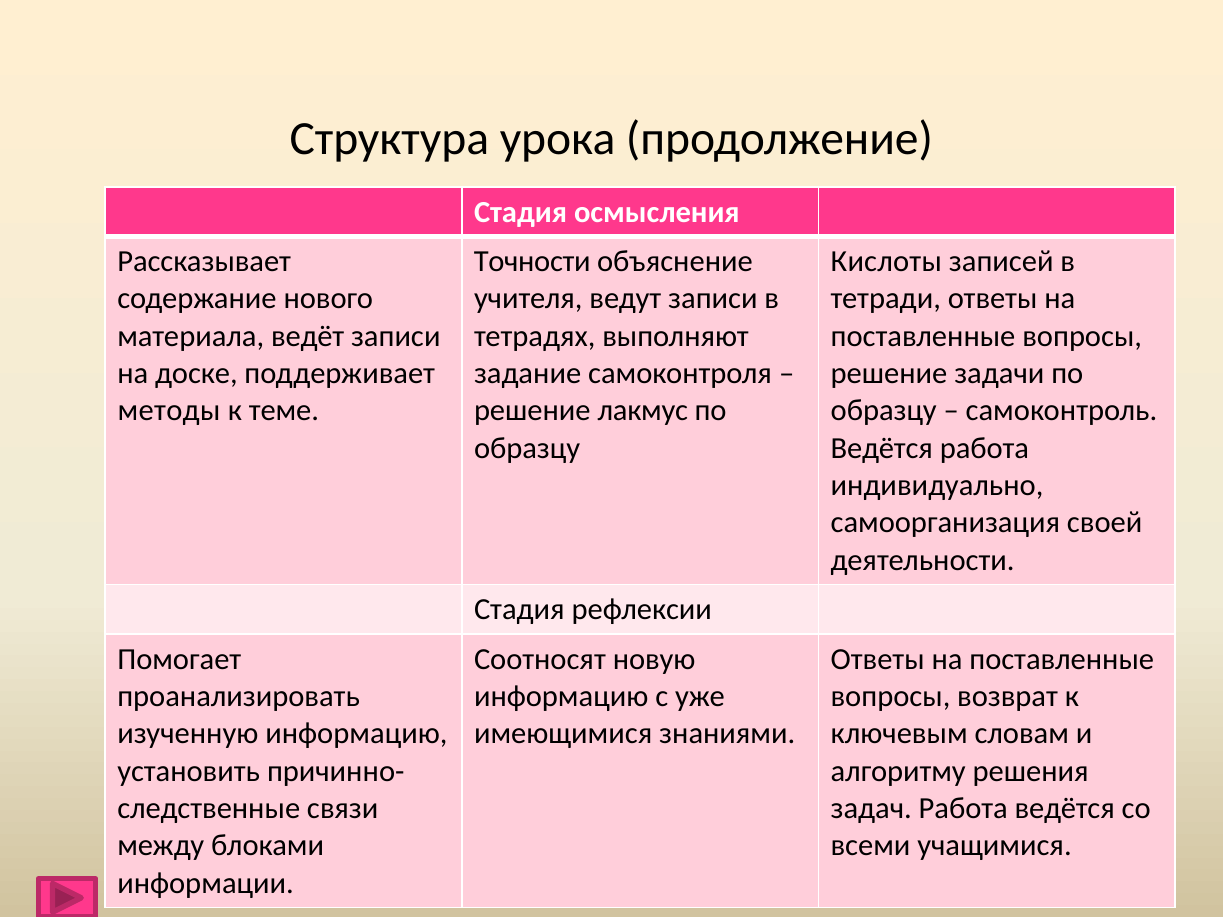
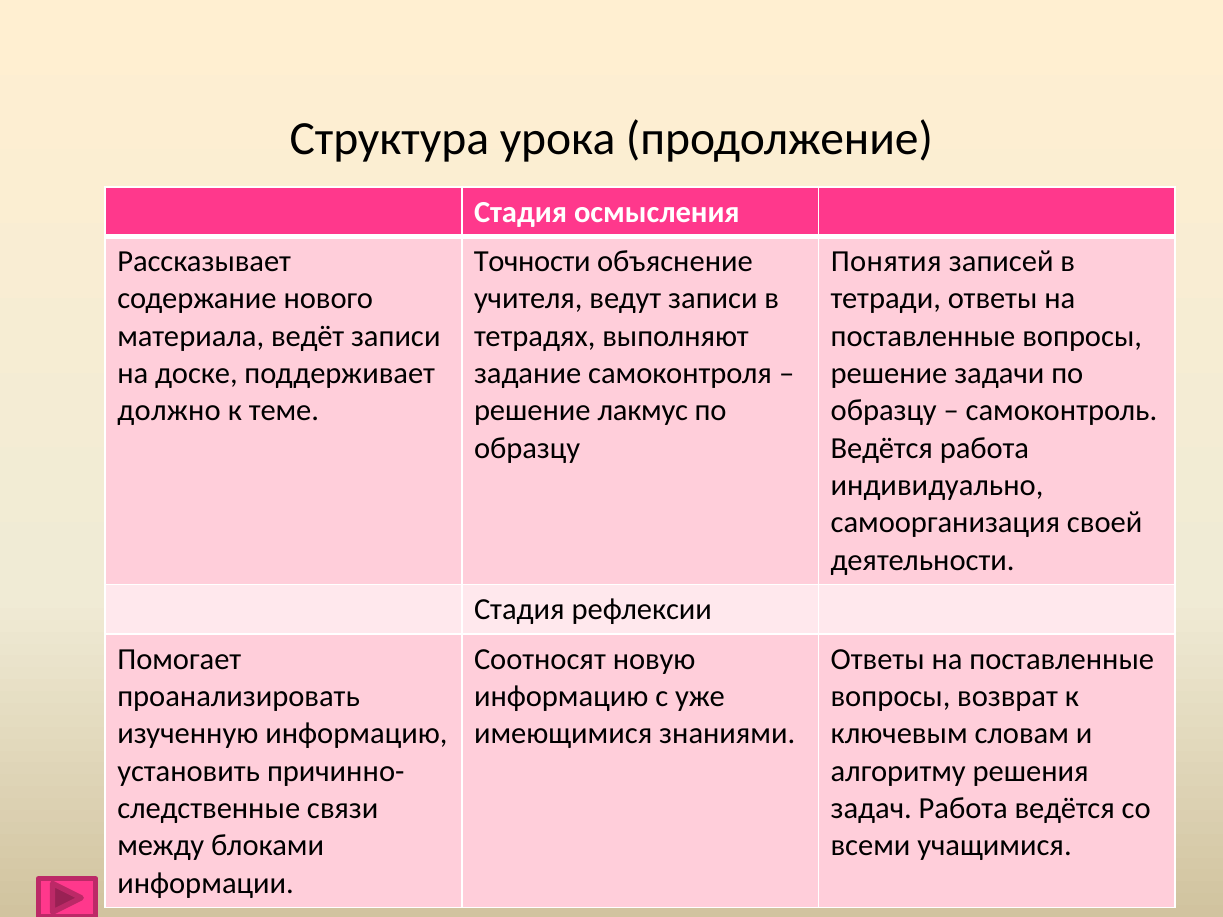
Кислоты: Кислоты -> Понятия
методы: методы -> должно
